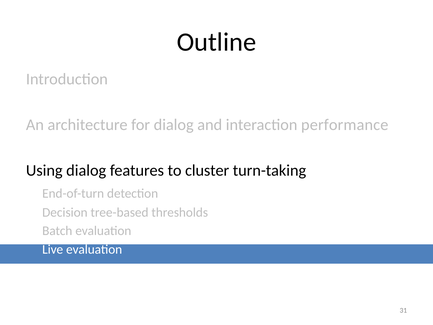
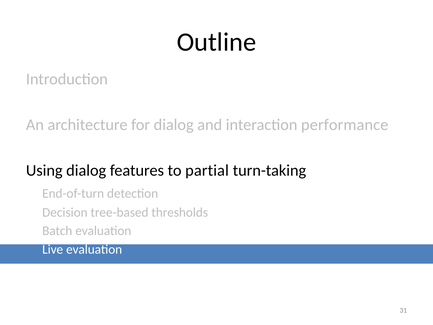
cluster: cluster -> partial
